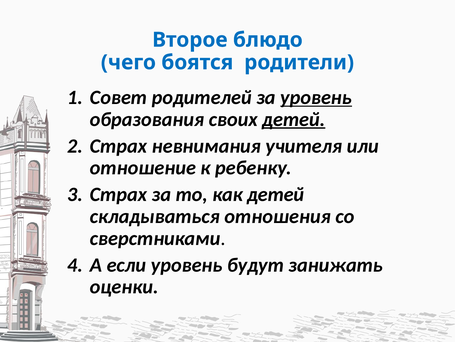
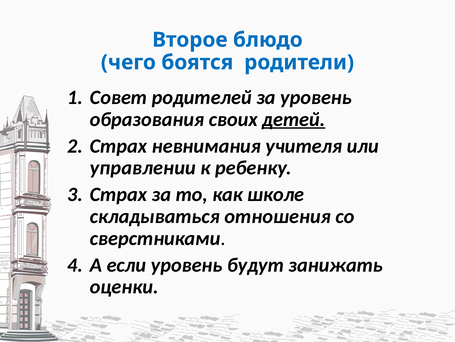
уровень at (316, 97) underline: present -> none
отношение: отношение -> управлении
как детей: детей -> школе
